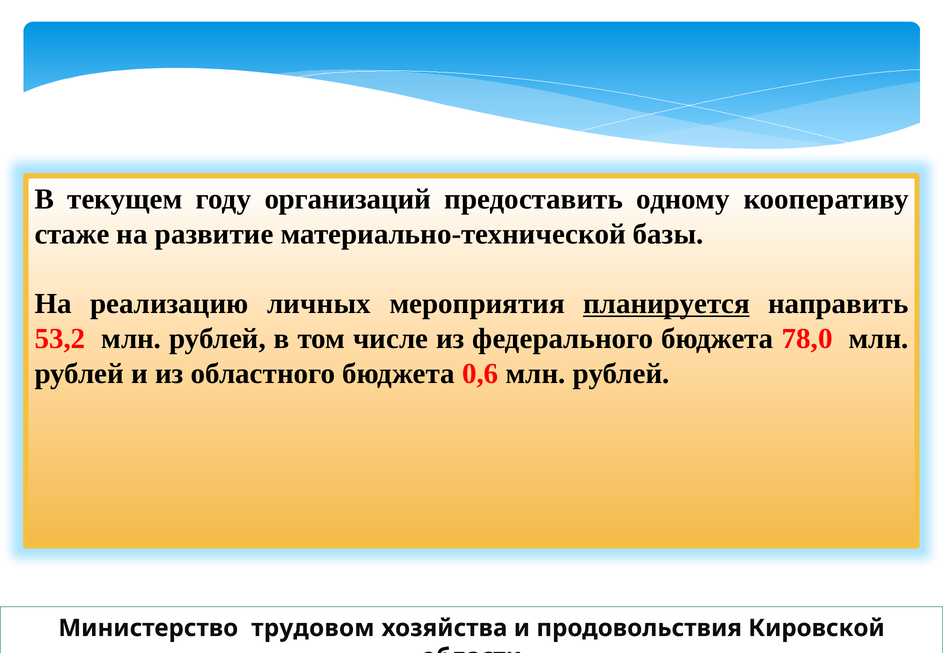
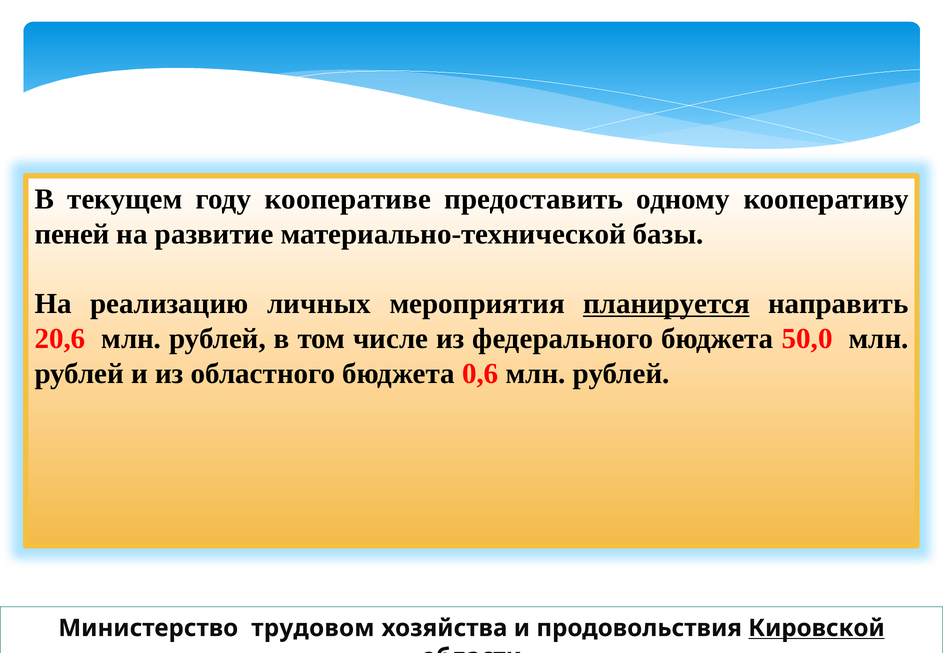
организаций: организаций -> кооперативе
стаже: стаже -> пеней
53,2: 53,2 -> 20,6
78,0: 78,0 -> 50,0
Кировской underline: none -> present
